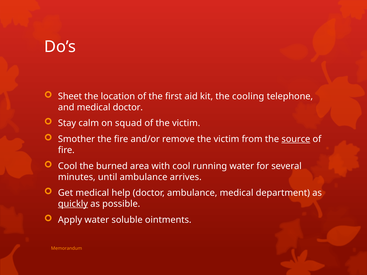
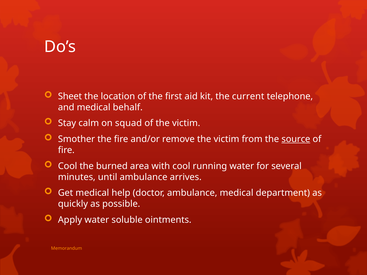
cooling: cooling -> current
medical doctor: doctor -> behalf
quickly underline: present -> none
